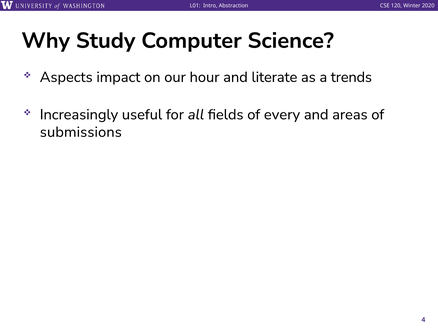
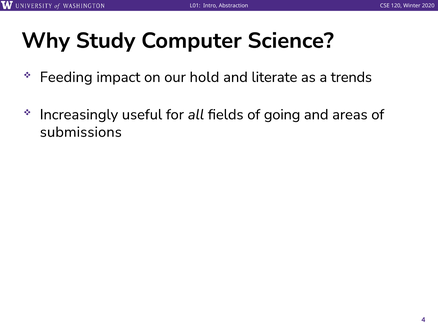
Aspects: Aspects -> Feeding
hour: hour -> hold
every: every -> going
